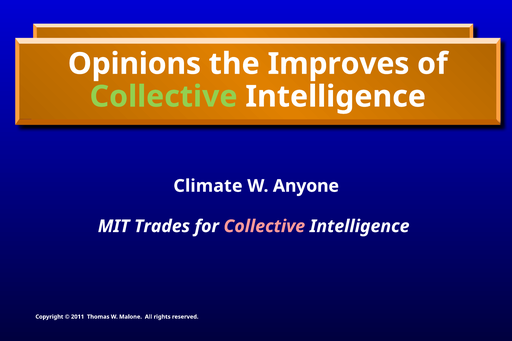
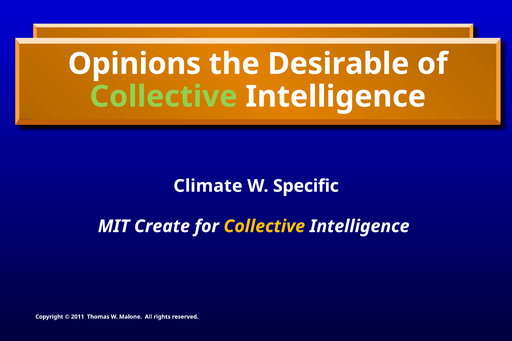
Improves: Improves -> Desirable
Anyone: Anyone -> Specific
Trades: Trades -> Create
Collective at (264, 226) colour: pink -> yellow
